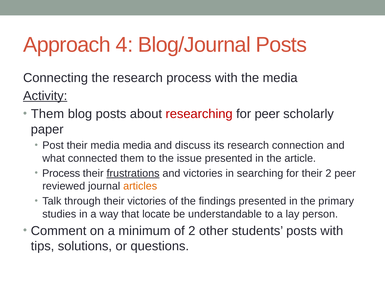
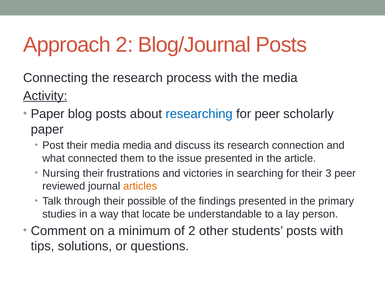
Approach 4: 4 -> 2
Them at (47, 114): Them -> Paper
researching colour: red -> blue
Process at (61, 173): Process -> Nursing
frustrations underline: present -> none
their 2: 2 -> 3
their victories: victories -> possible
